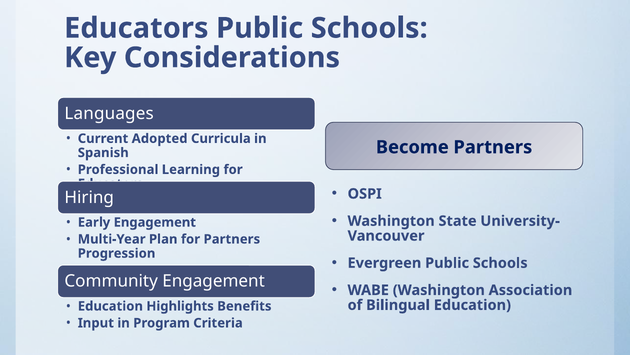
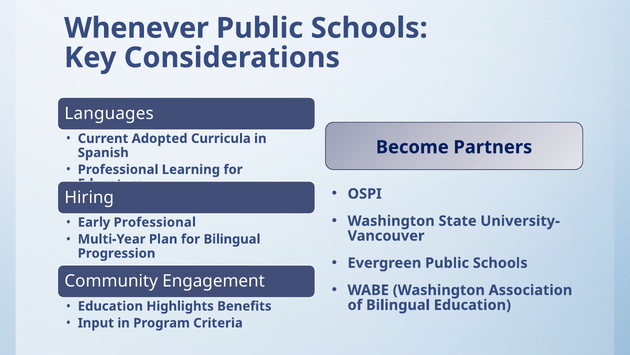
Educators at (136, 28): Educators -> Whenever
Early Engagement: Engagement -> Professional
for Partners: Partners -> Bilingual
